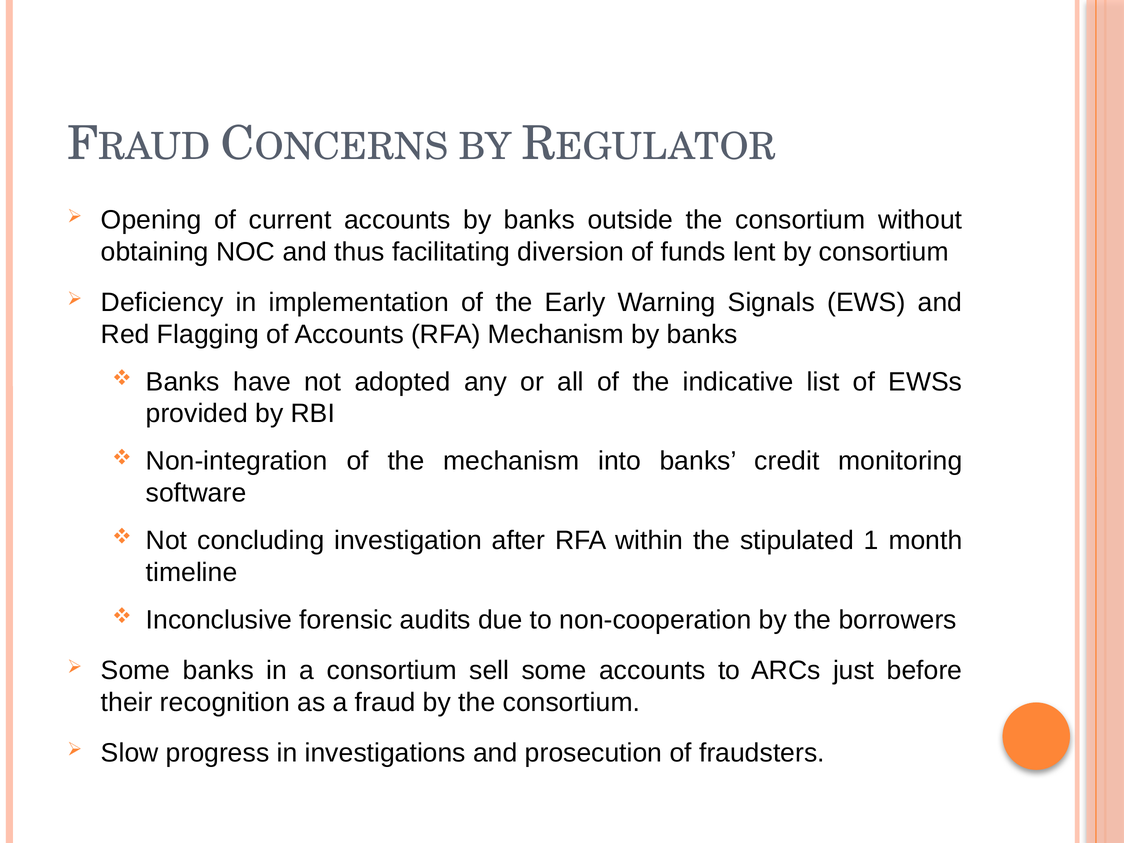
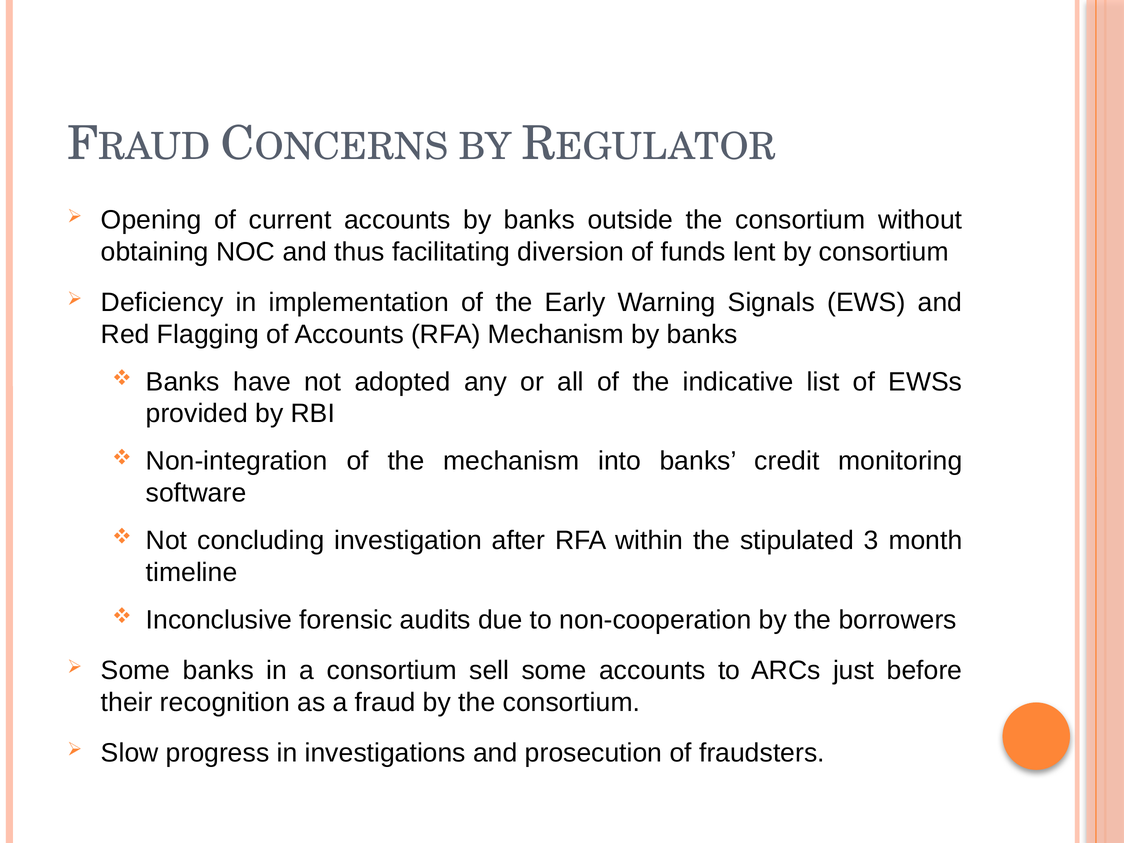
1: 1 -> 3
